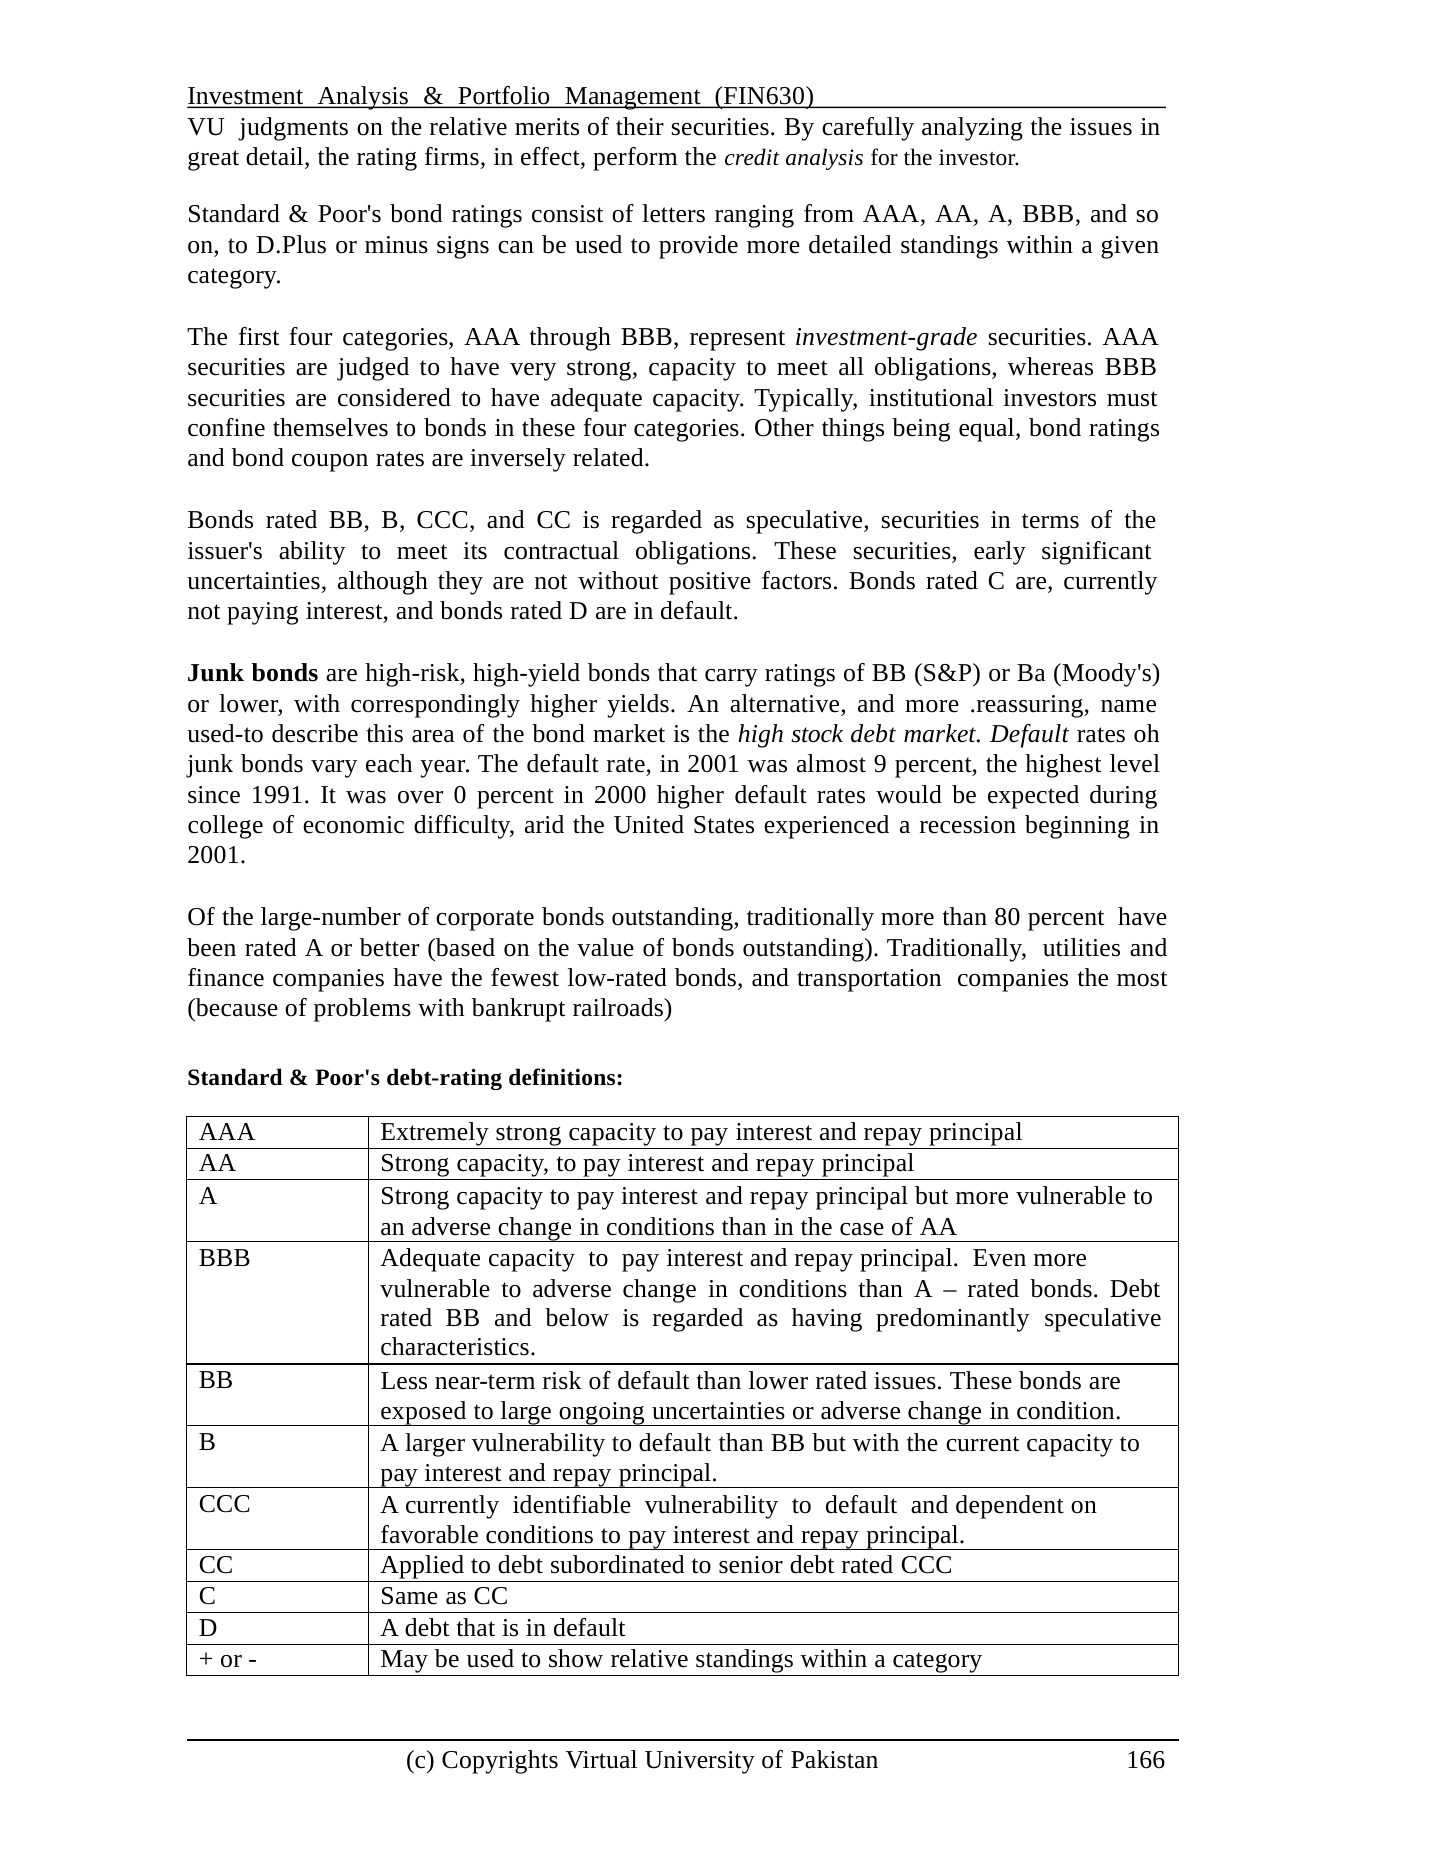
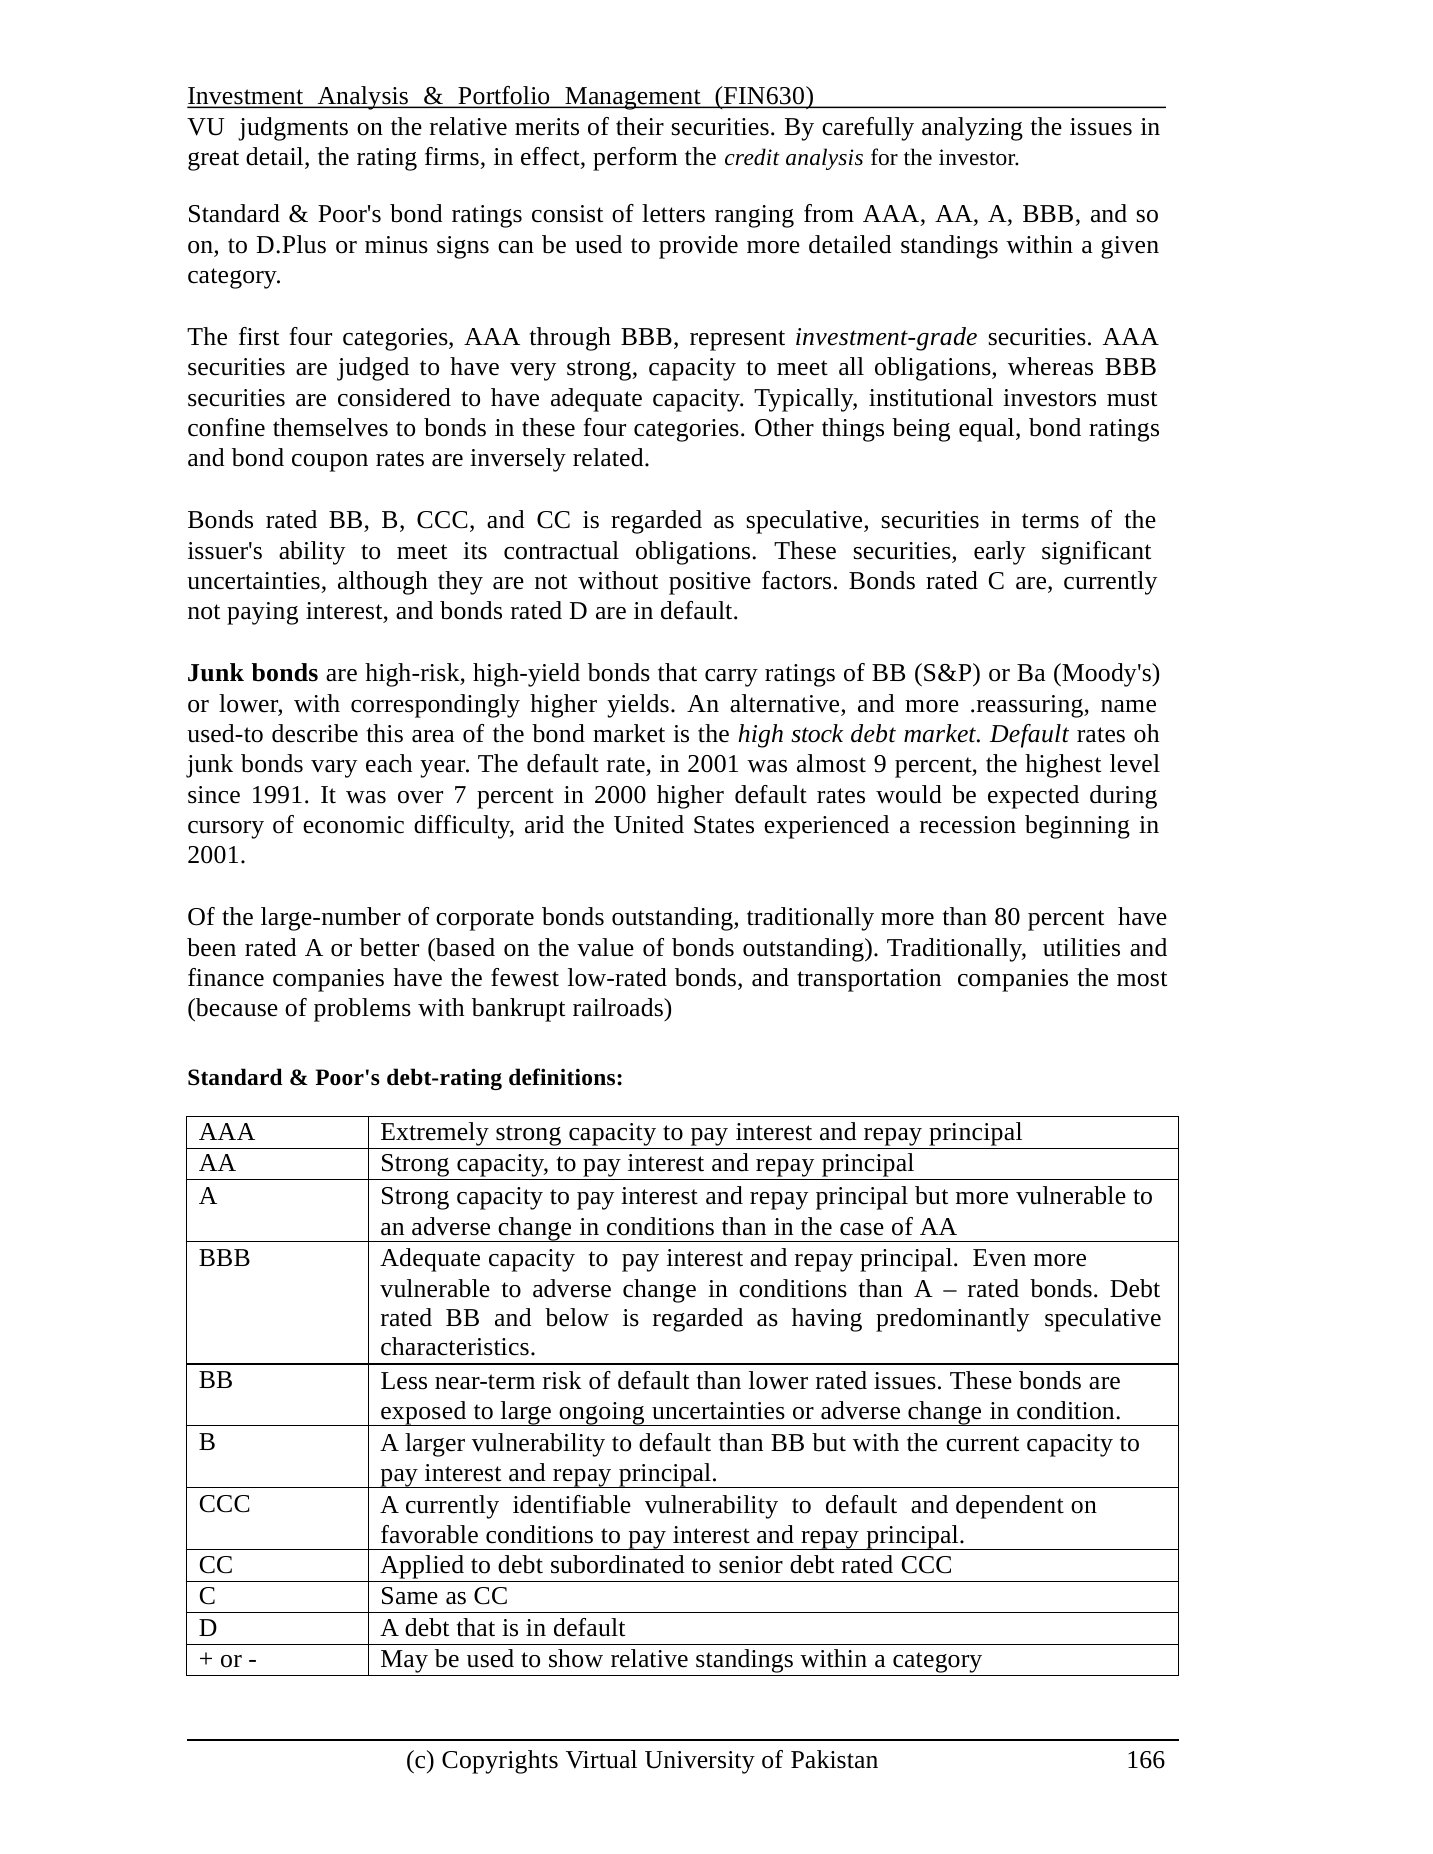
0: 0 -> 7
college: college -> cursory
